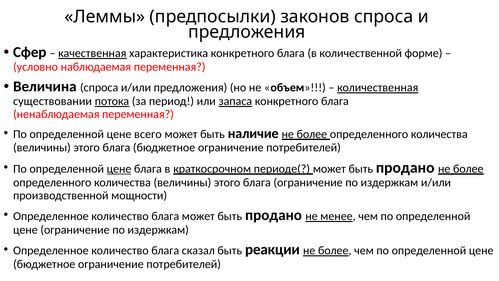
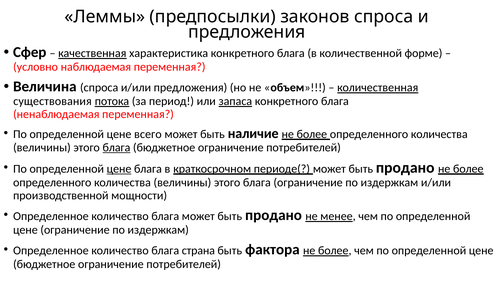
существовании: существовании -> существования
блага at (116, 147) underline: none -> present
сказал: сказал -> страна
реакции: реакции -> фактора
